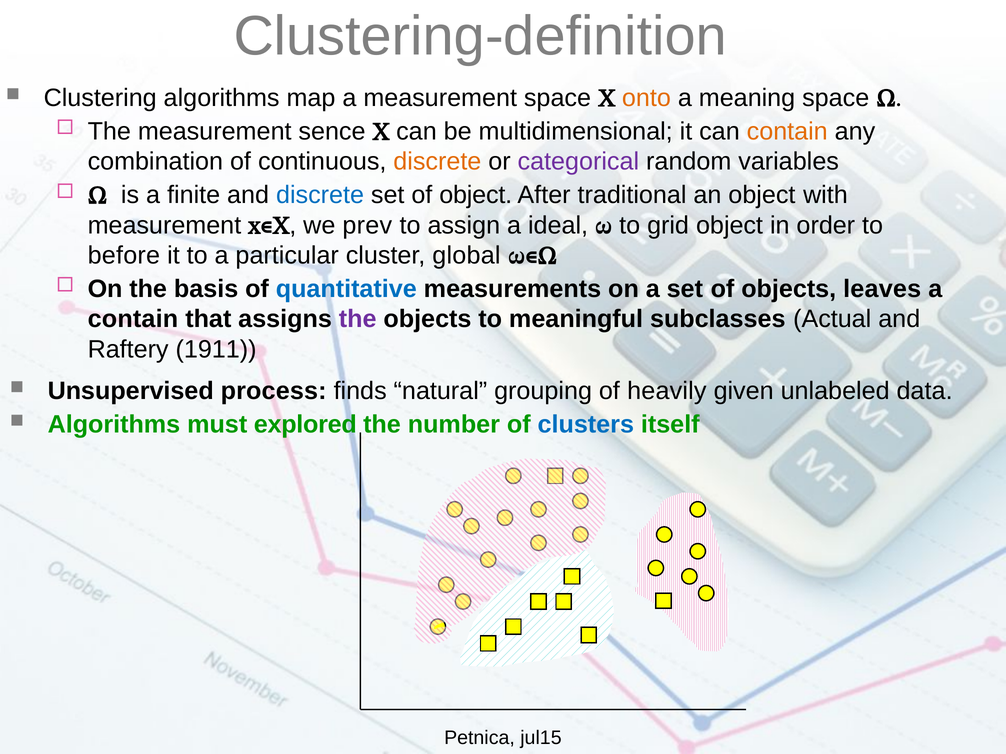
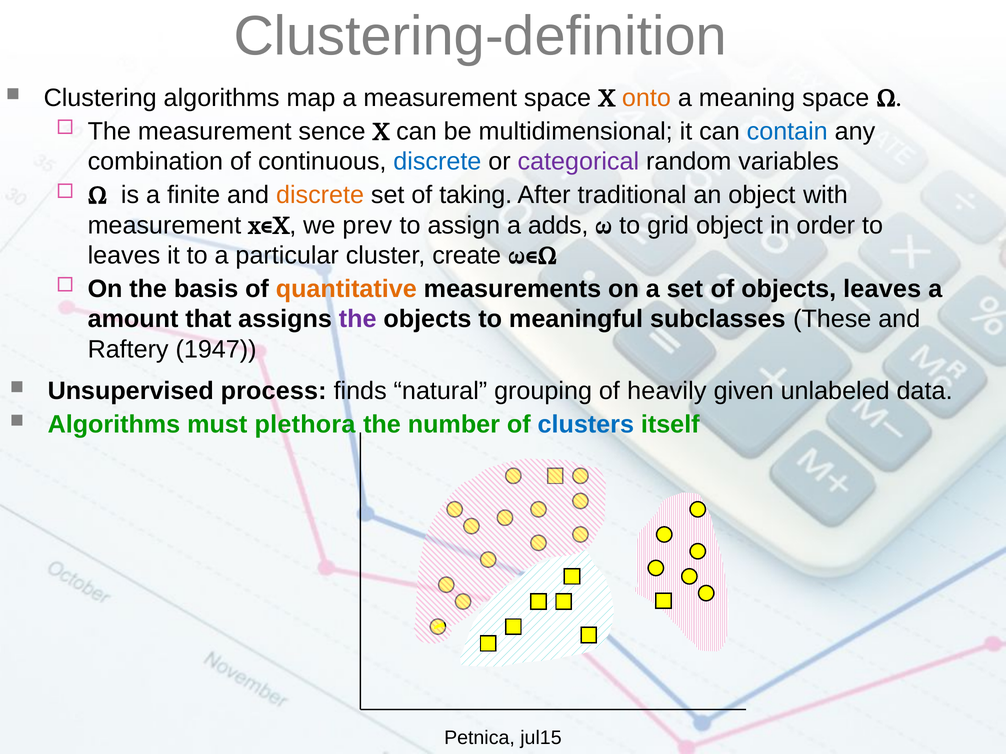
contain at (787, 132) colour: orange -> blue
discrete at (437, 162) colour: orange -> blue
discrete at (320, 195) colour: blue -> orange
of object: object -> taking
ideal: ideal -> adds
before at (124, 256): before -> leaves
global: global -> create
quantitative colour: blue -> orange
contain at (133, 319): contain -> amount
Actual: Actual -> These
1911: 1911 -> 1947
explored: explored -> plethora
